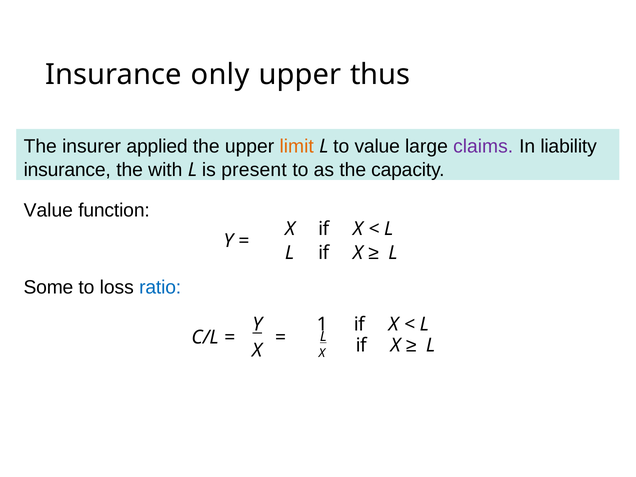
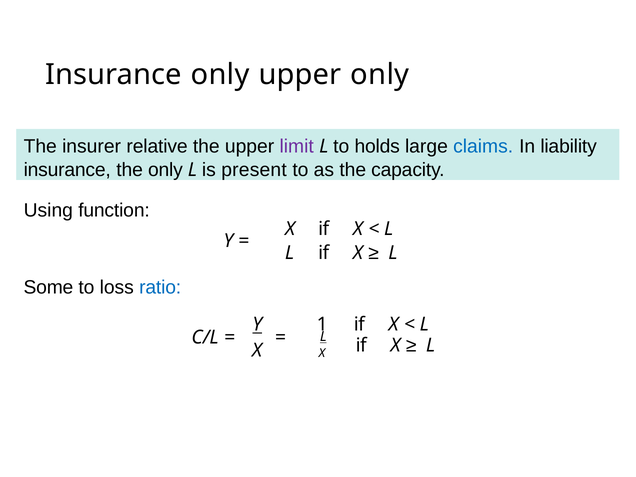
upper thus: thus -> only
applied: applied -> relative
limit colour: orange -> purple
to value: value -> holds
claims colour: purple -> blue
the with: with -> only
Value at (48, 211): Value -> Using
